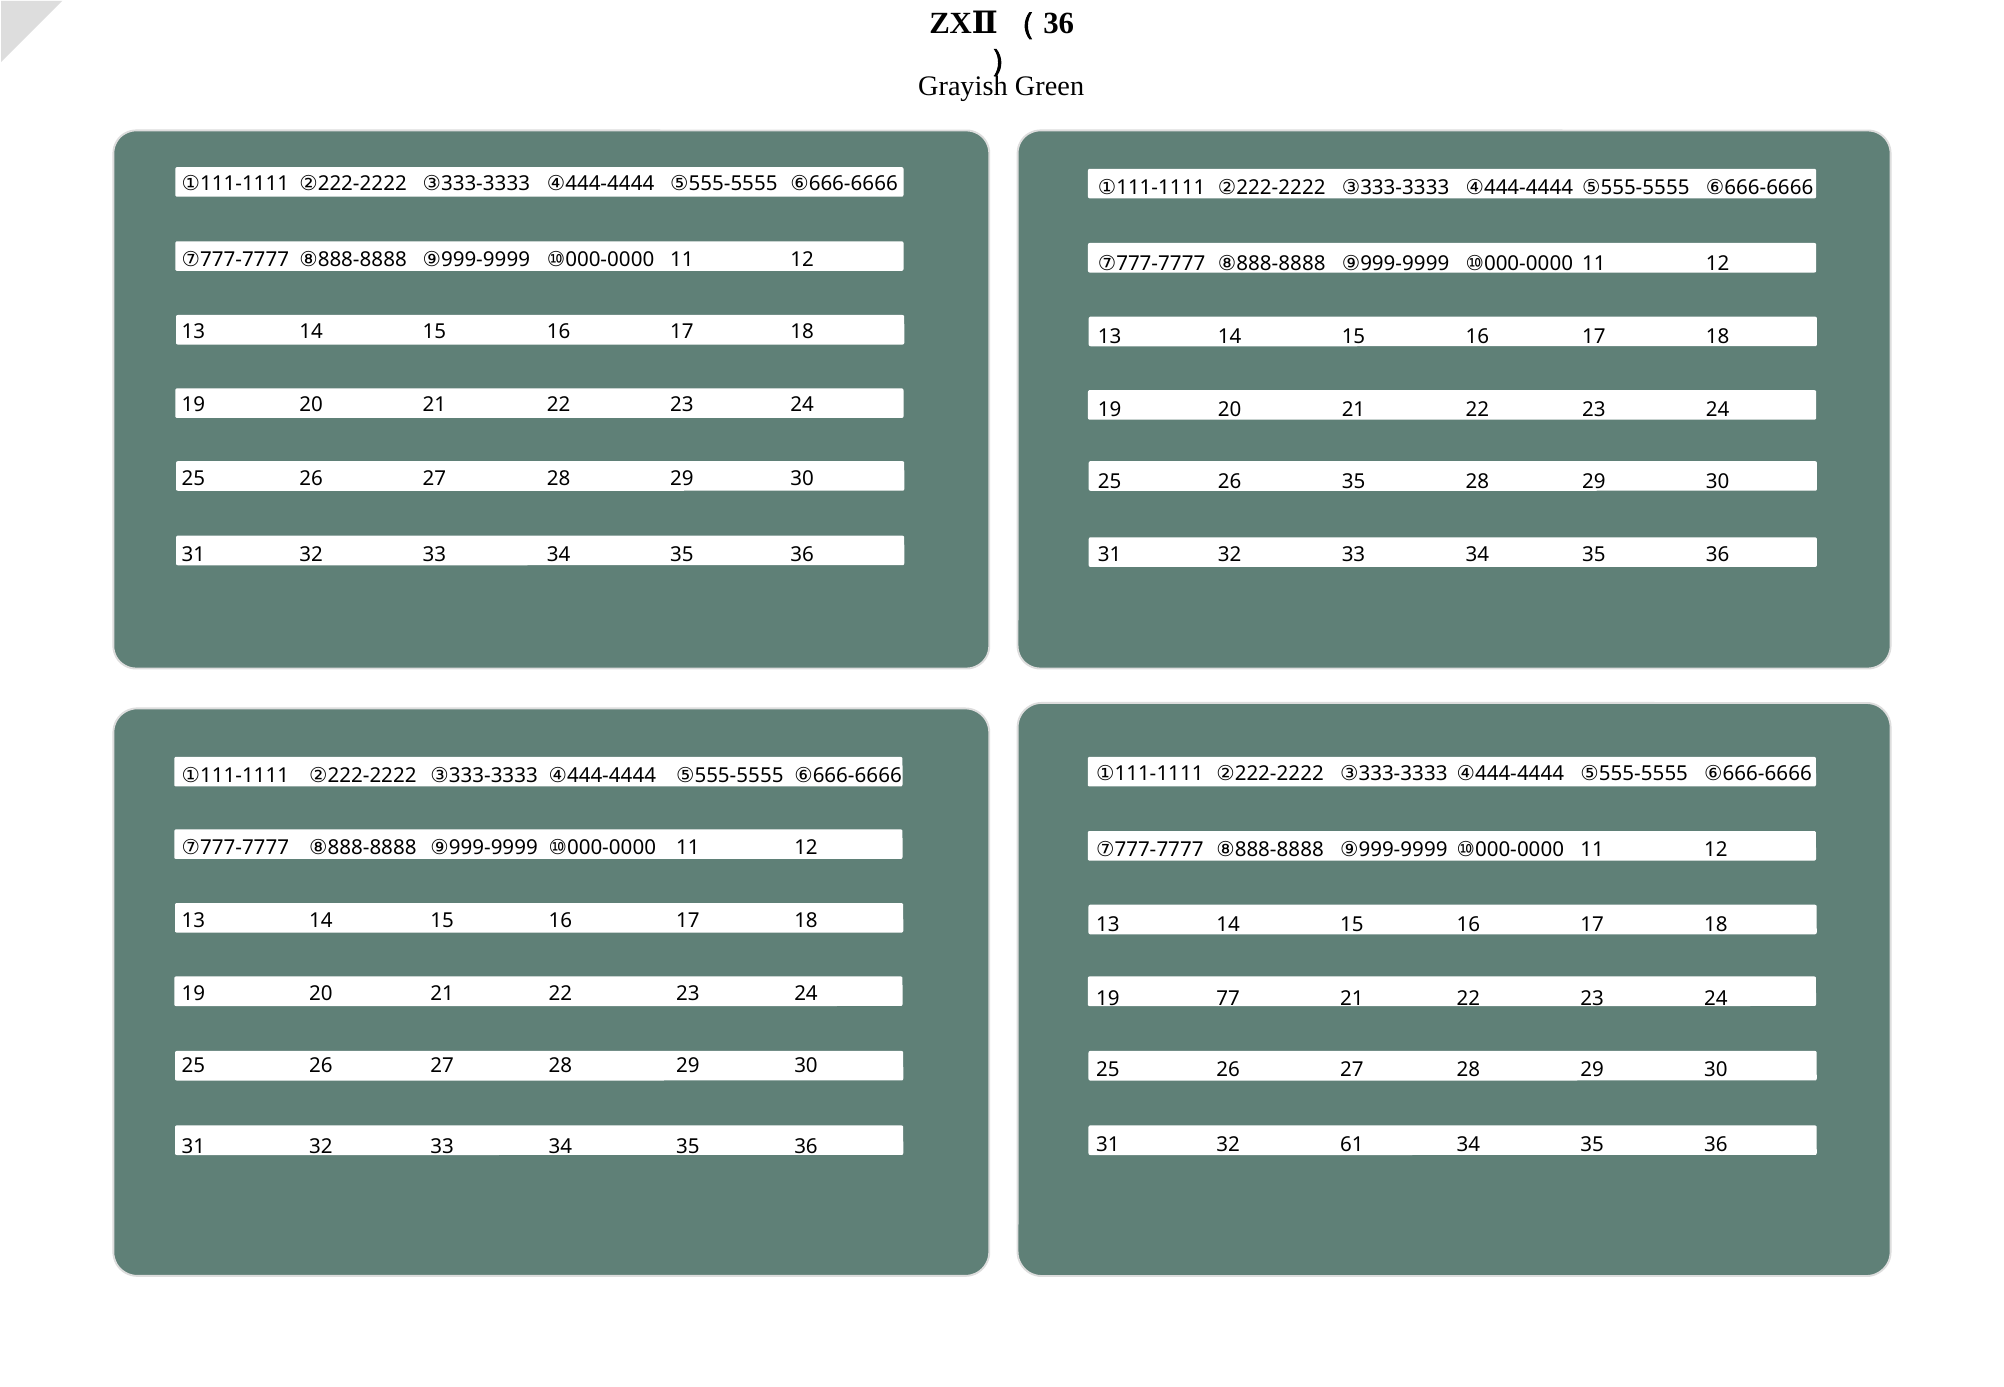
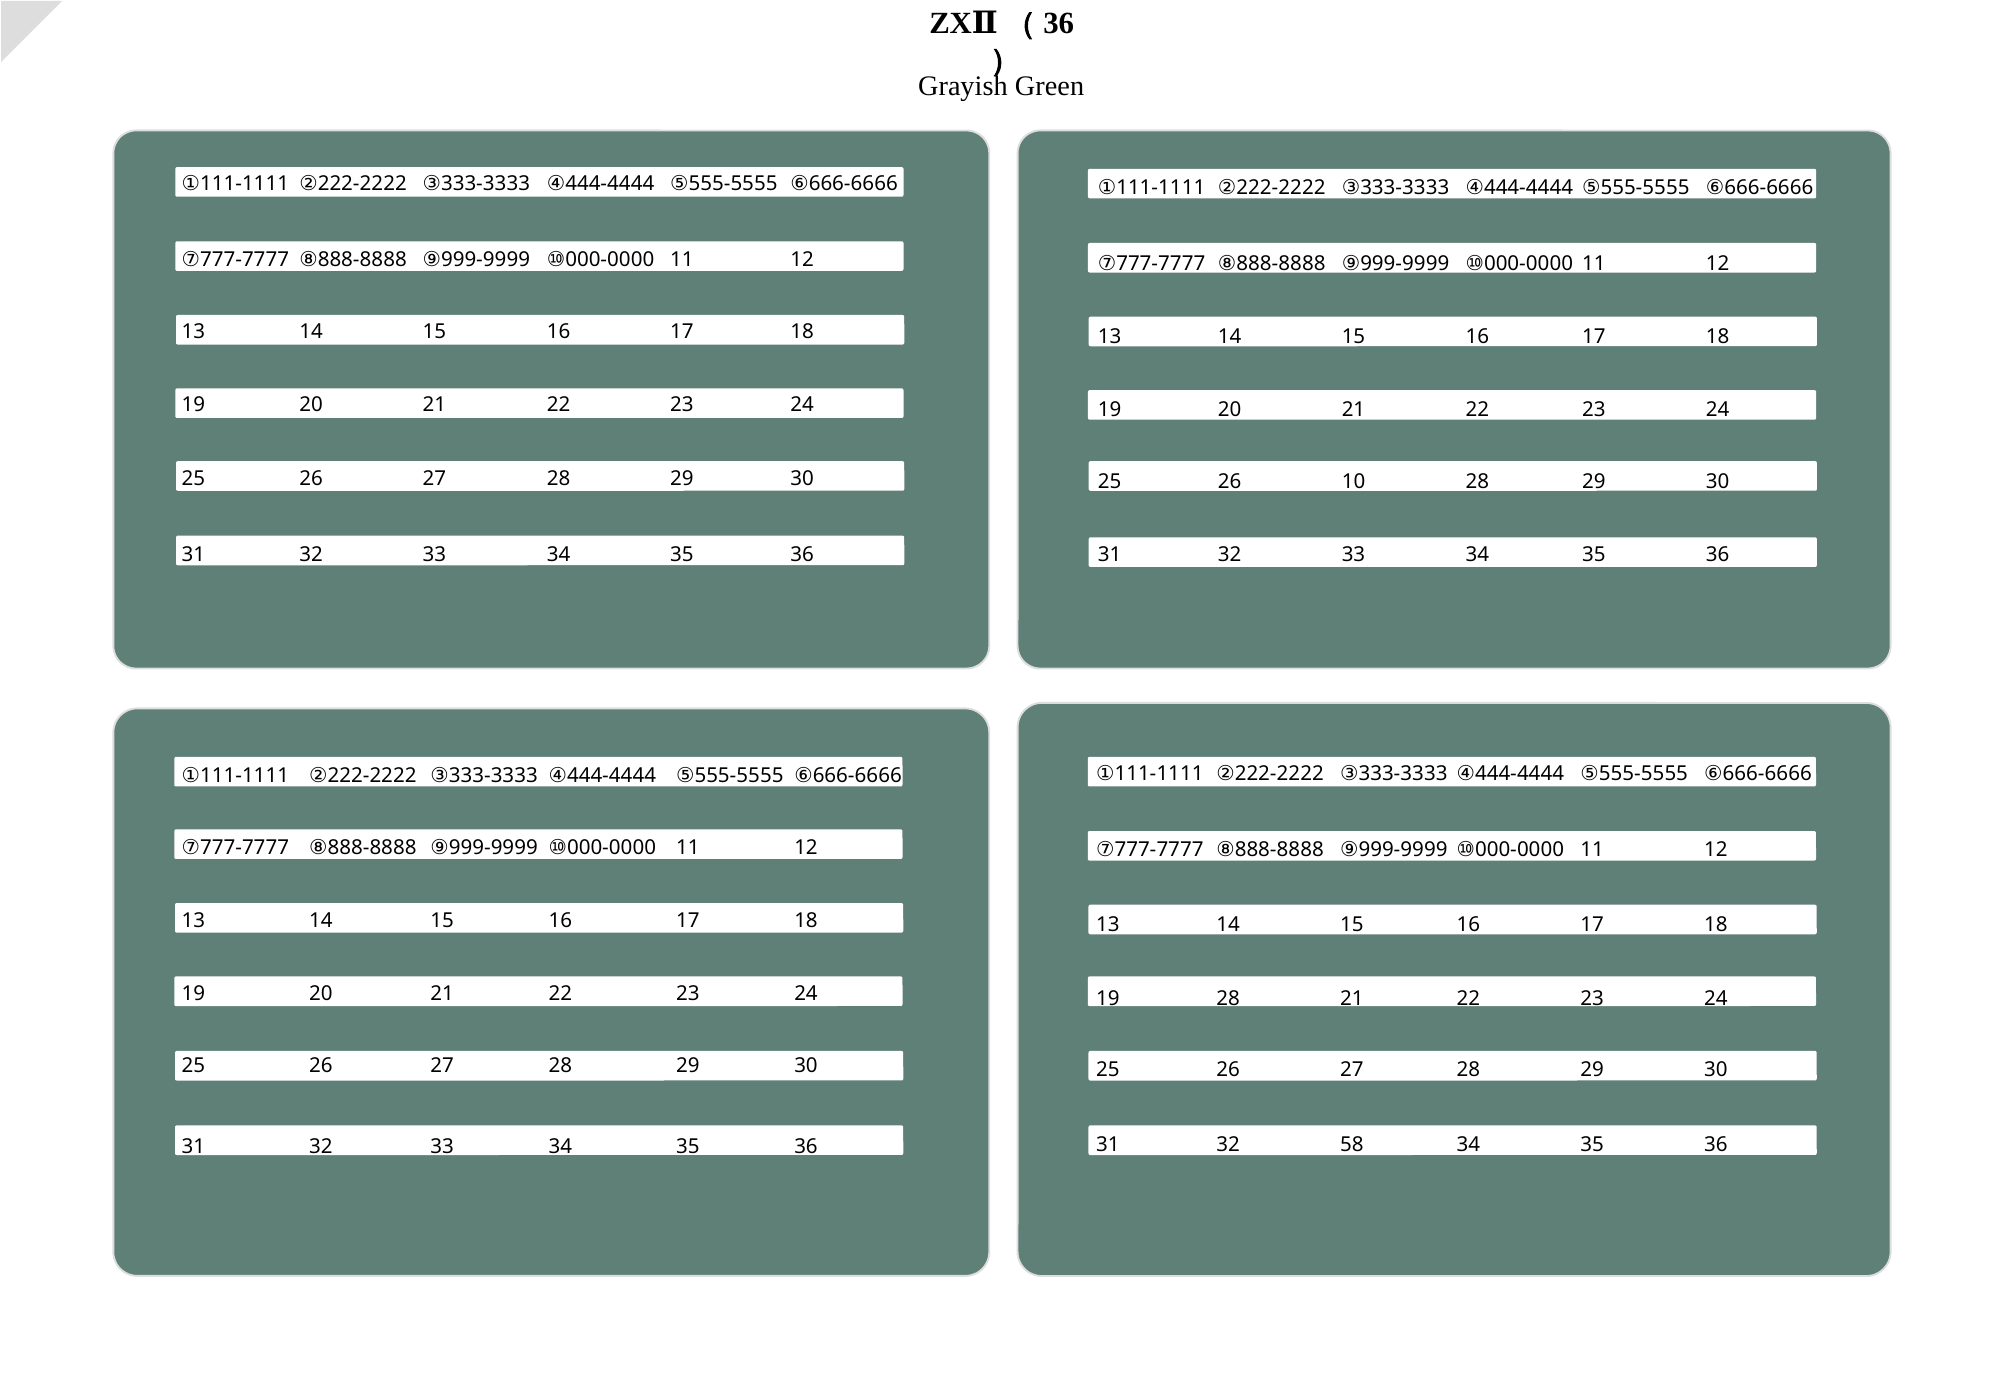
26 35: 35 -> 10
19 77: 77 -> 28
61: 61 -> 58
